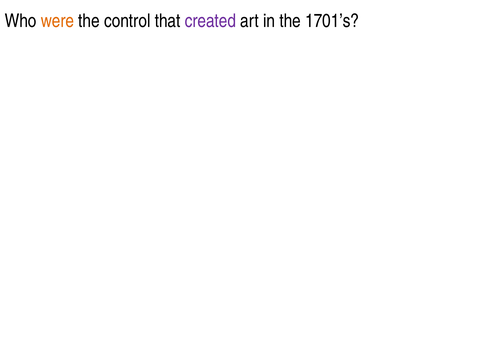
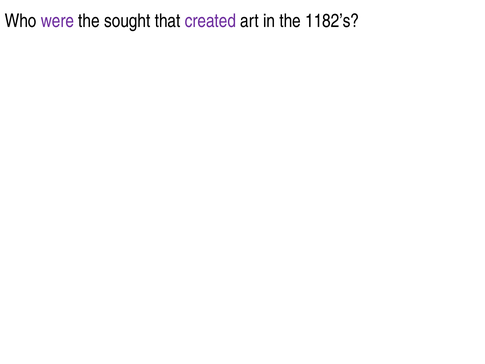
were colour: orange -> purple
control: control -> sought
1701’s: 1701’s -> 1182’s
